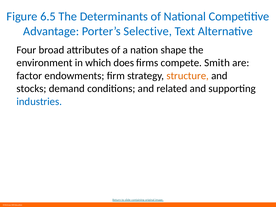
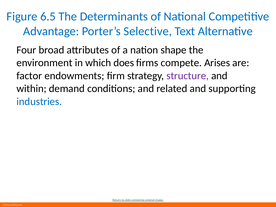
Smith: Smith -> Arises
structure colour: orange -> purple
stocks: stocks -> within
